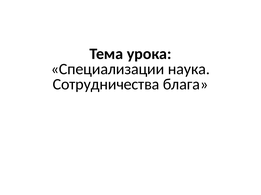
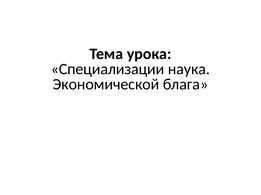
Сотрудничества: Сотрудничества -> Экономической
